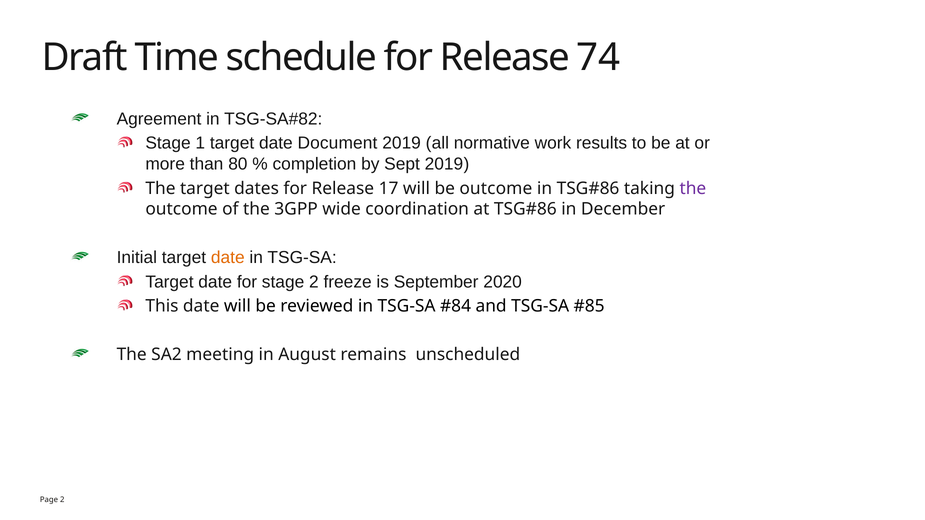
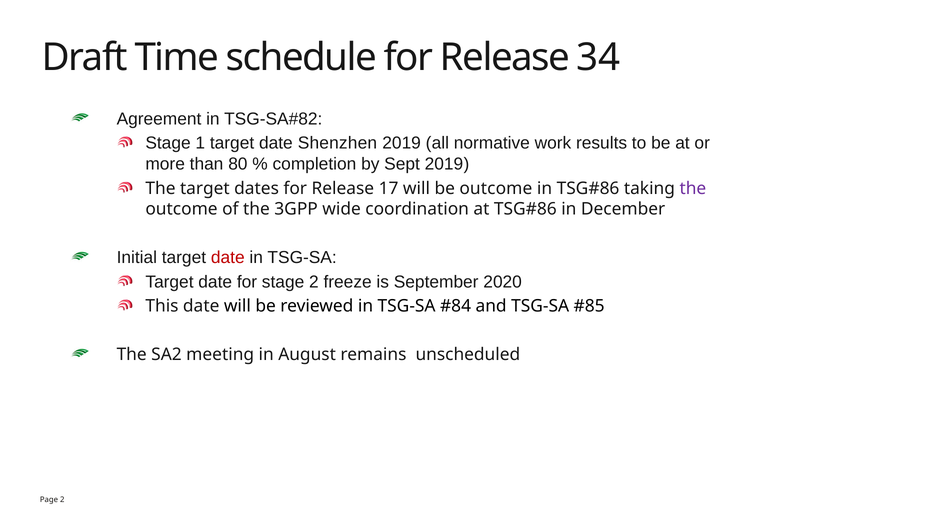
74: 74 -> 34
Document: Document -> Shenzhen
date at (228, 258) colour: orange -> red
